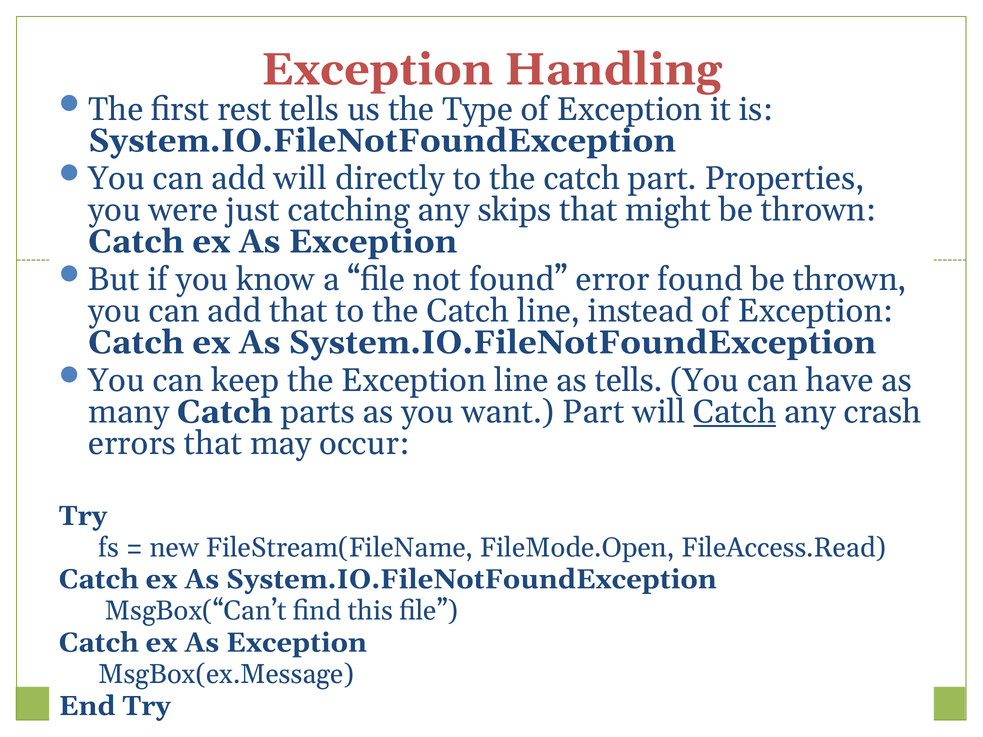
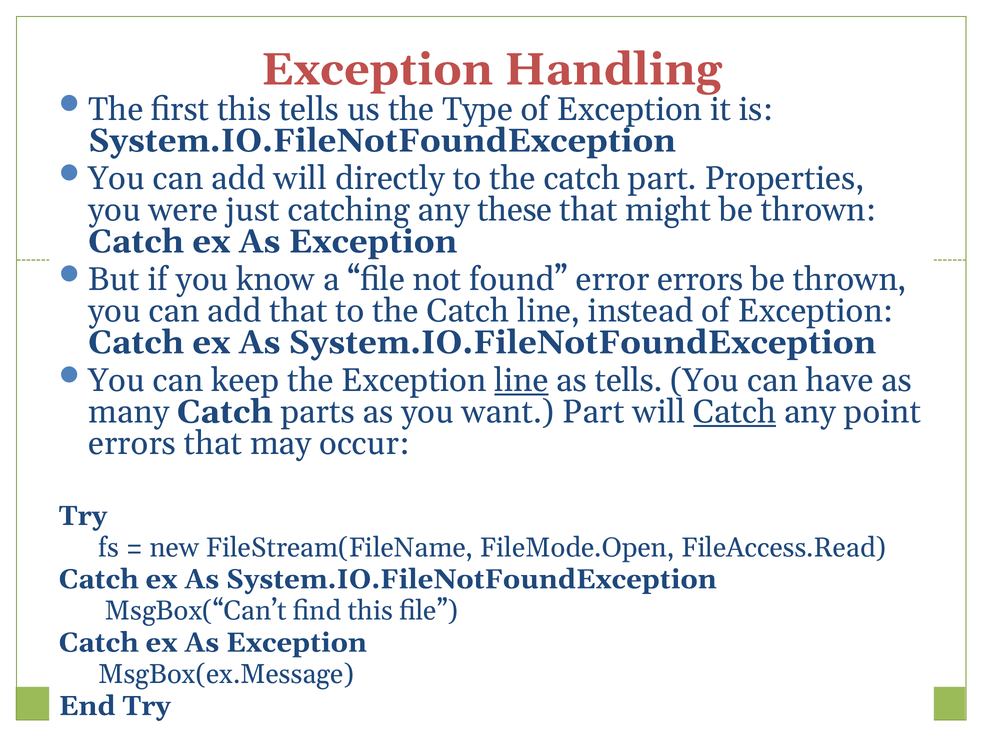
first rest: rest -> this
skips: skips -> these
error found: found -> errors
line at (521, 381) underline: none -> present
crash: crash -> point
